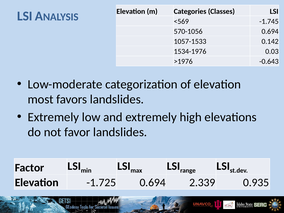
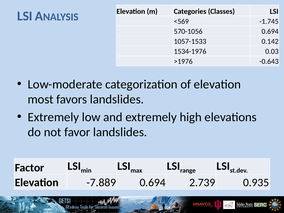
-1.725: -1.725 -> -7.889
2.339: 2.339 -> 2.739
